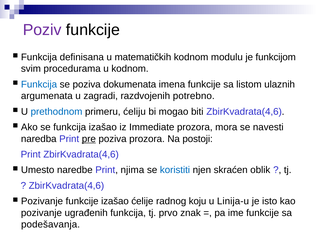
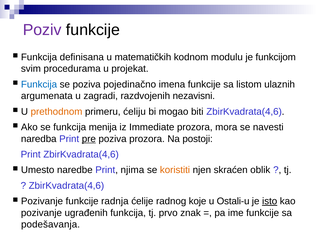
u kodnom: kodnom -> projekat
dokumenata: dokumenata -> pojedinačno
potrebno: potrebno -> nezavisni
prethodnom colour: blue -> orange
funkcija izašao: izašao -> menija
koristiti colour: blue -> orange
funkcije izašao: izašao -> radnja
koju: koju -> koje
Linija-u: Linija-u -> Ostali-u
isto underline: none -> present
